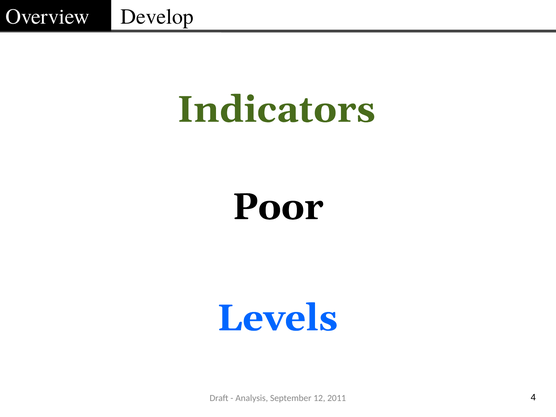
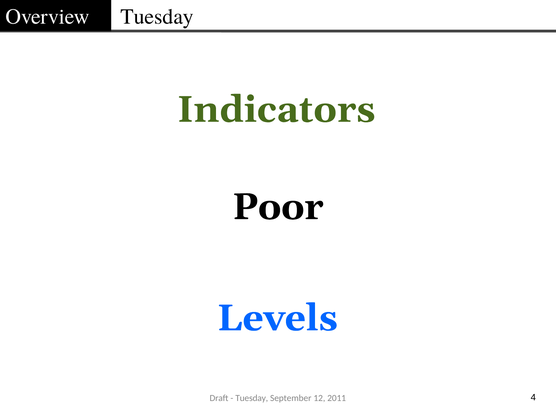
Develop at (157, 17): Develop -> Tuesday
Analysis at (252, 398): Analysis -> Tuesday
